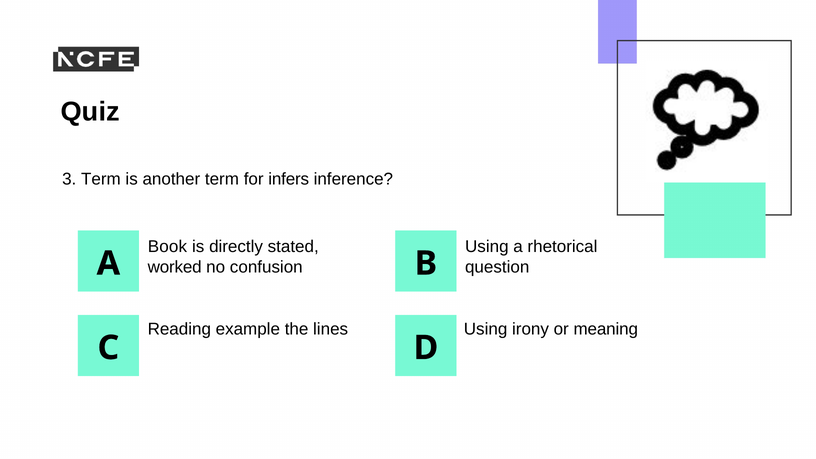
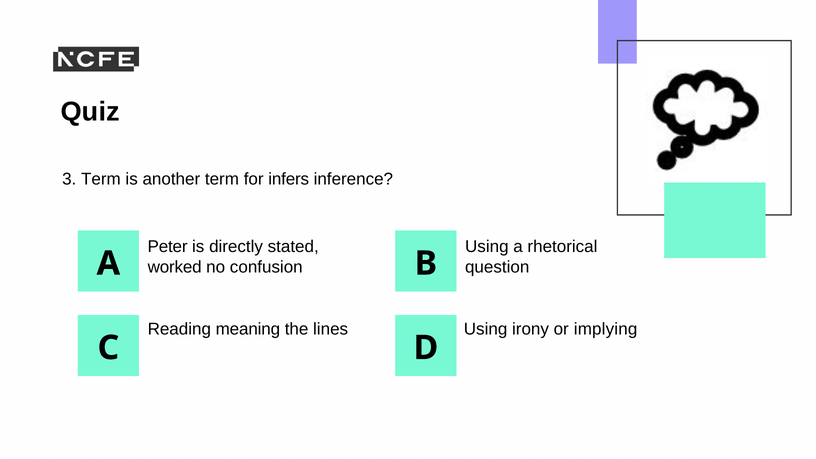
Book: Book -> Peter
example: example -> meaning
meaning: meaning -> implying
